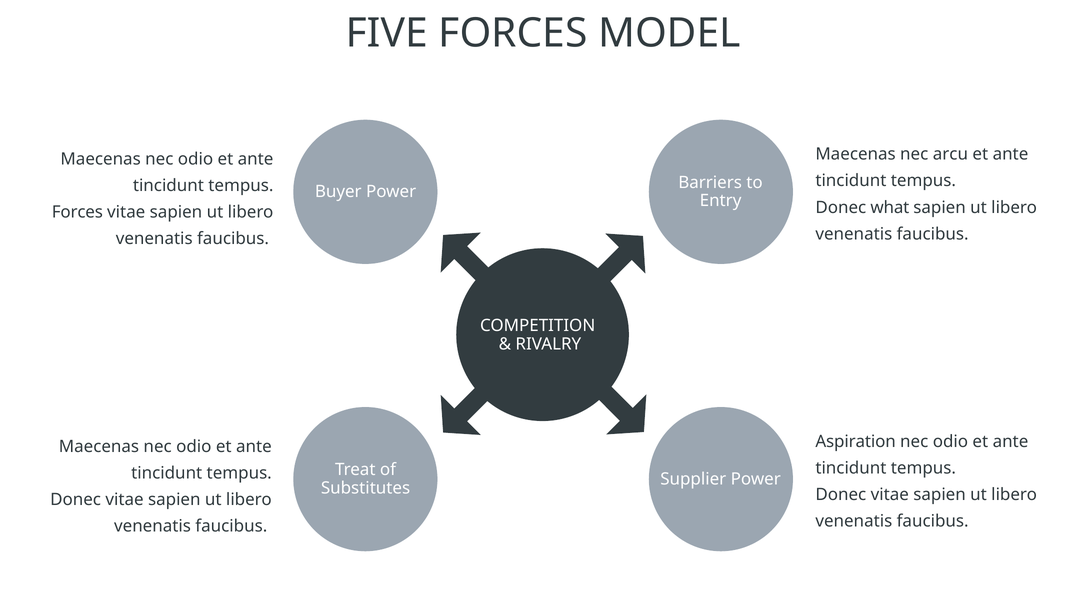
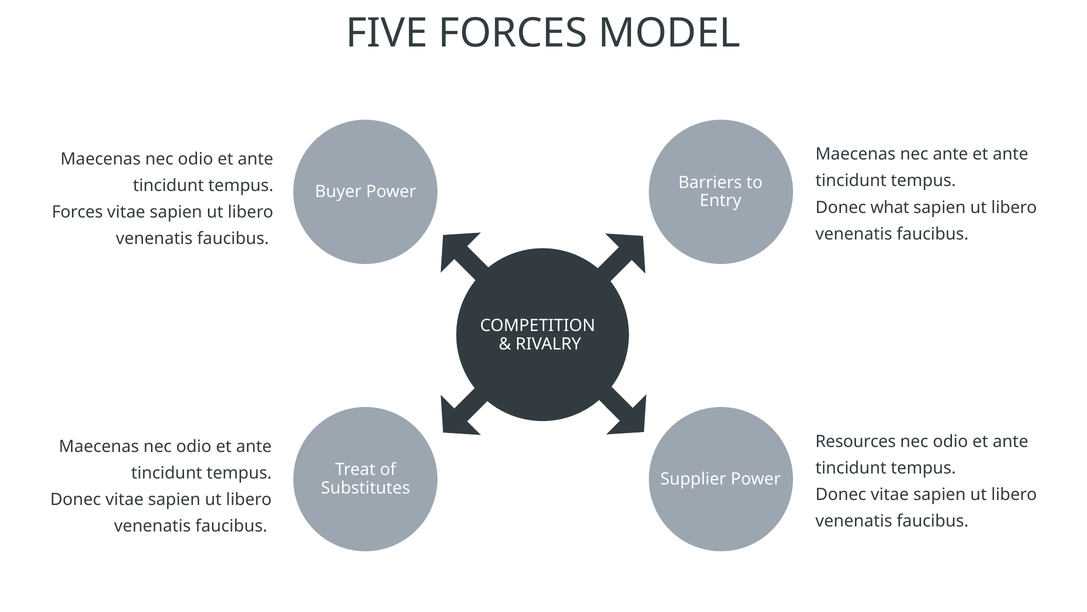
nec arcu: arcu -> ante
Aspiration: Aspiration -> Resources
